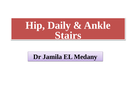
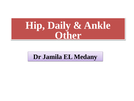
Stairs: Stairs -> Other
